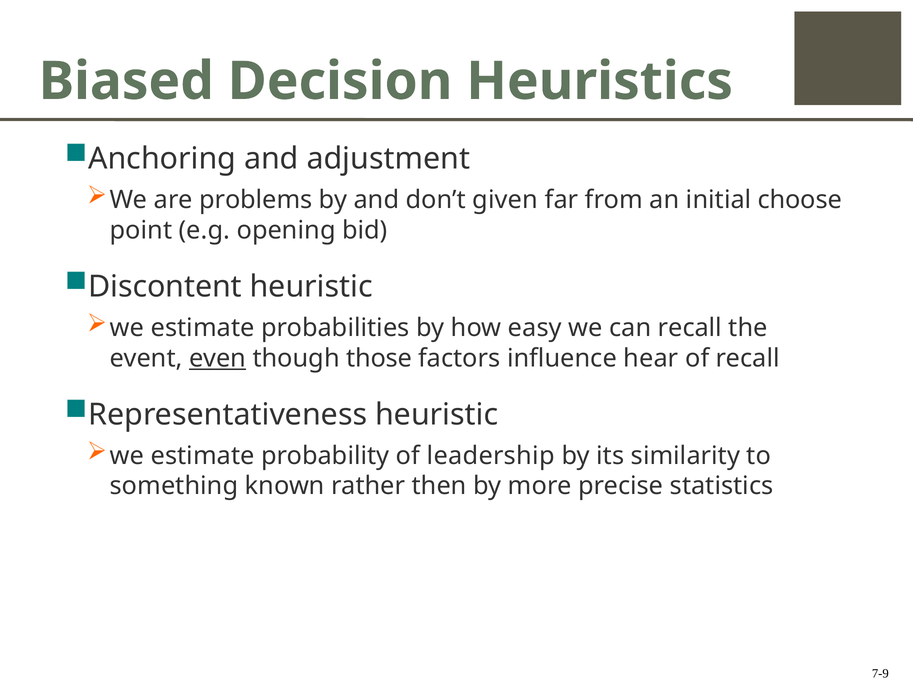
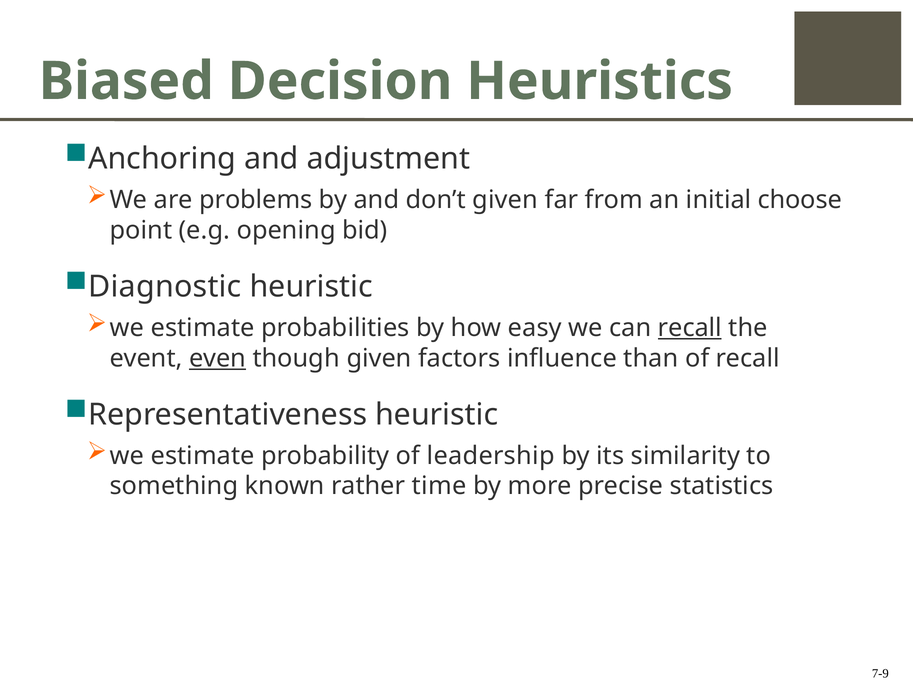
Discontent: Discontent -> Diagnostic
recall at (690, 328) underline: none -> present
though those: those -> given
hear: hear -> than
then: then -> time
